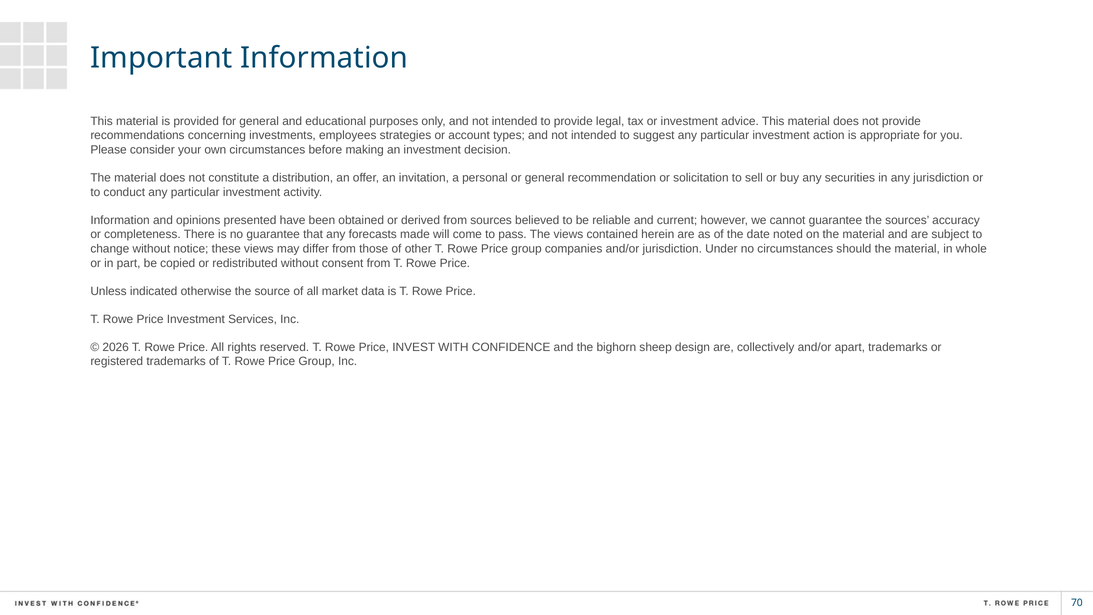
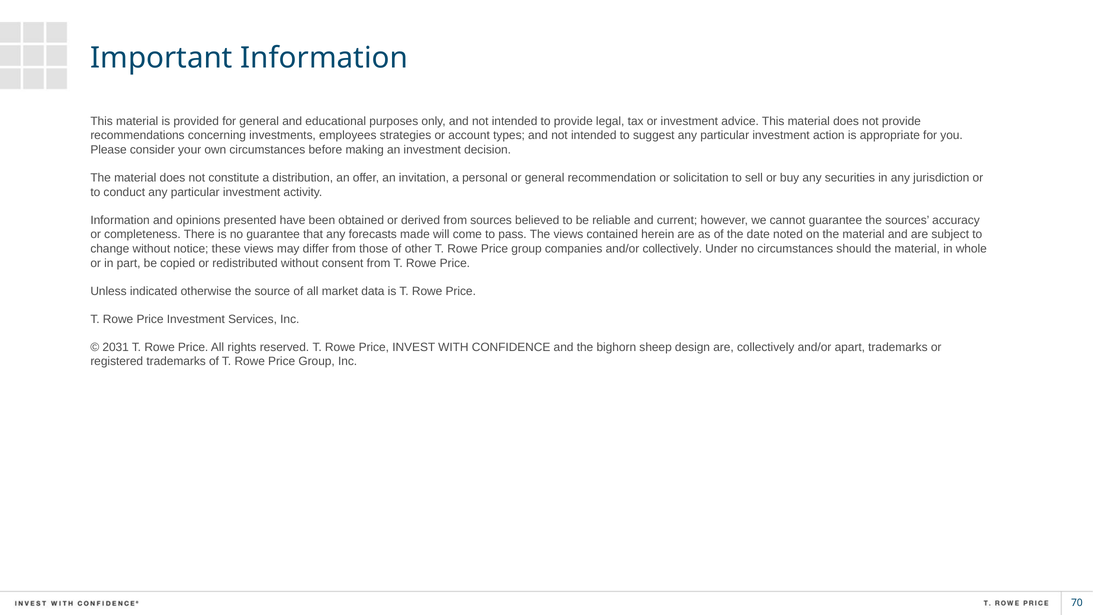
and/or jurisdiction: jurisdiction -> collectively
2026: 2026 -> 2031
